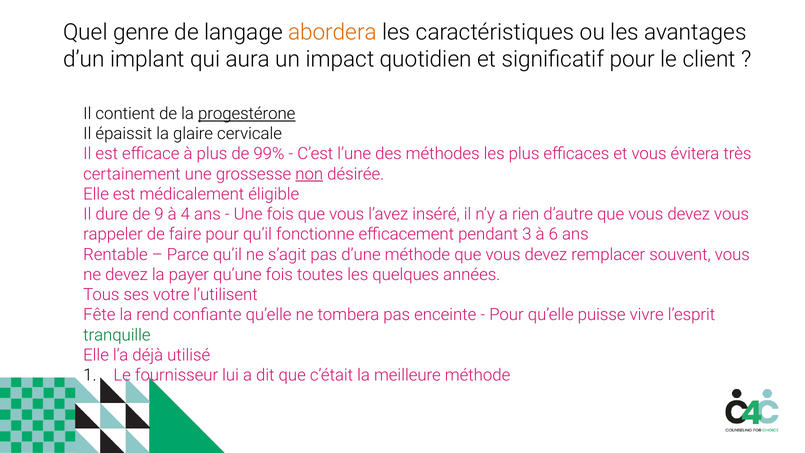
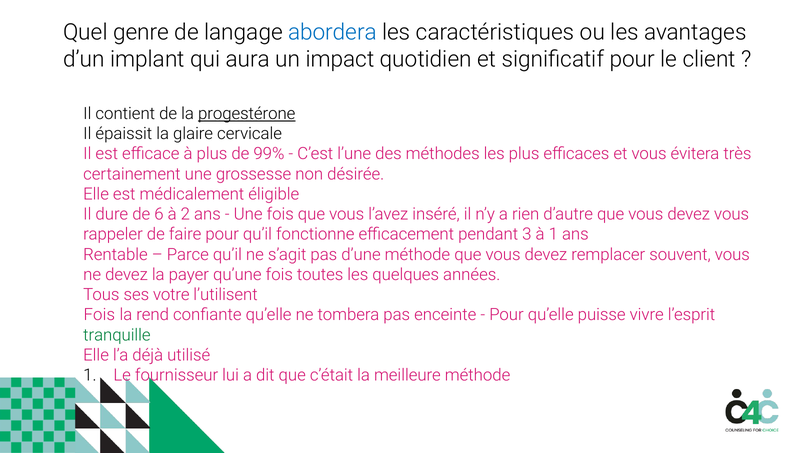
abordera colour: orange -> blue
non underline: present -> none
9: 9 -> 6
4: 4 -> 2
à 6: 6 -> 1
Fête at (99, 315): Fête -> Fois
